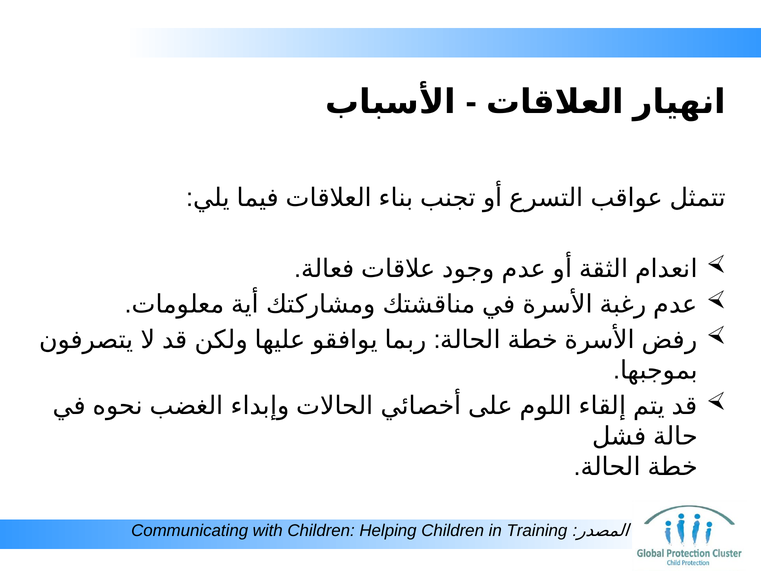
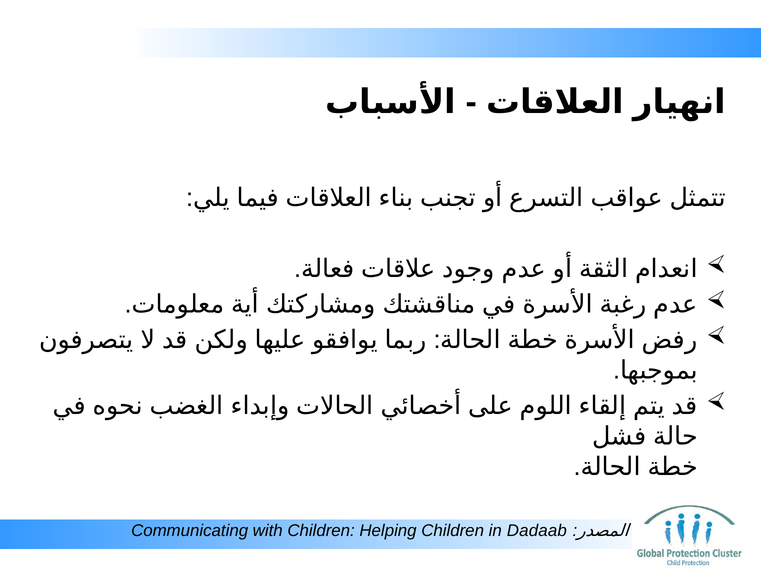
Training: Training -> Dadaab
